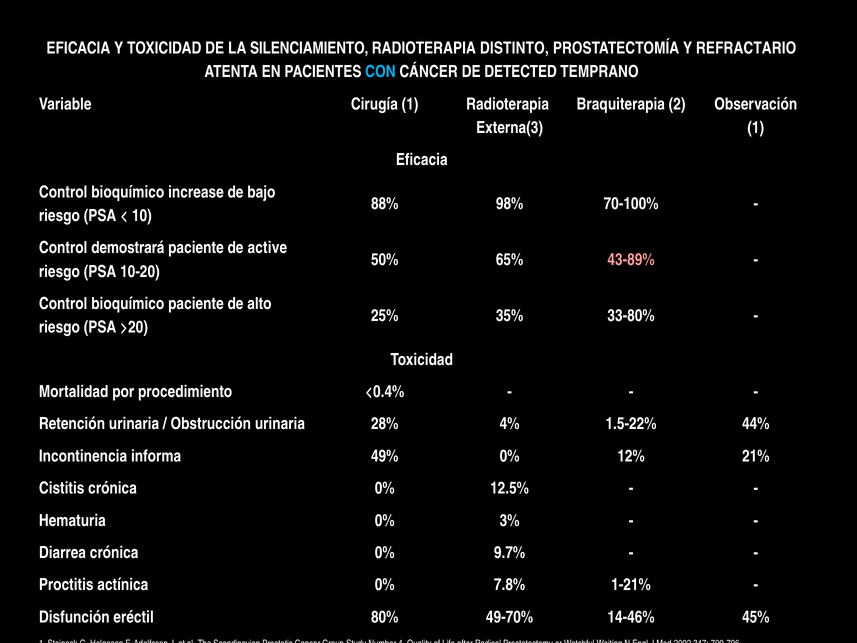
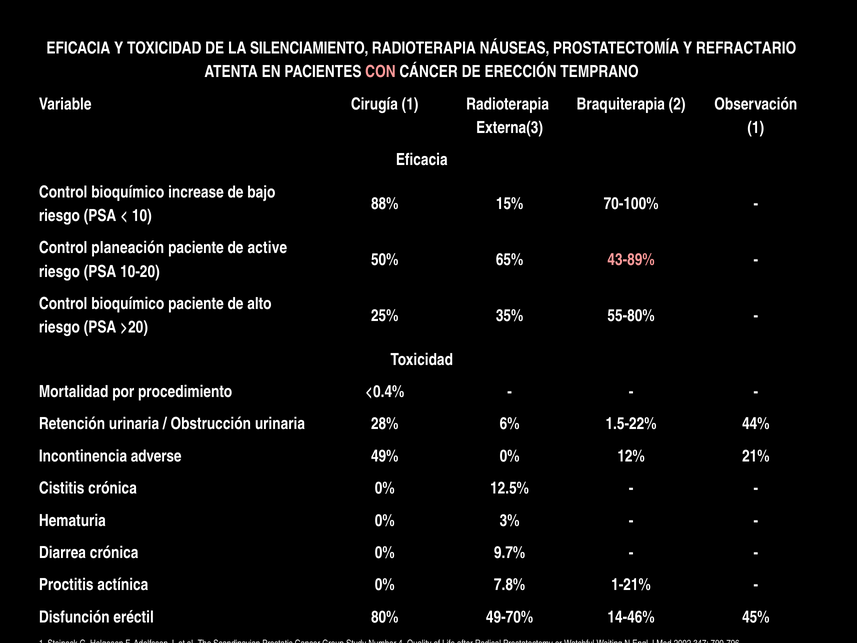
DISTINTO: DISTINTO -> NÁUSEAS
CON at (380, 72) colour: light blue -> pink
DETECTED: DETECTED -> ERECCIÓN
98%: 98% -> 15%
demostrará: demostrará -> planeación
33-80%: 33-80% -> 55-80%
4%: 4% -> 6%
informa: informa -> adverse
